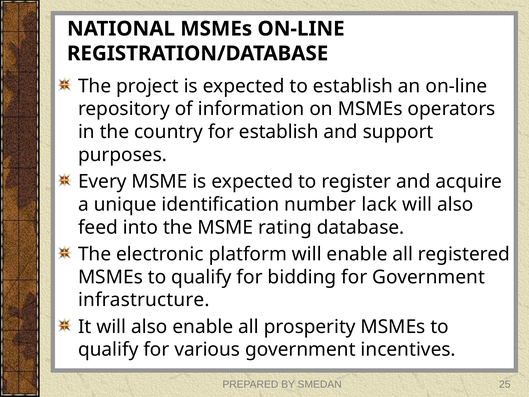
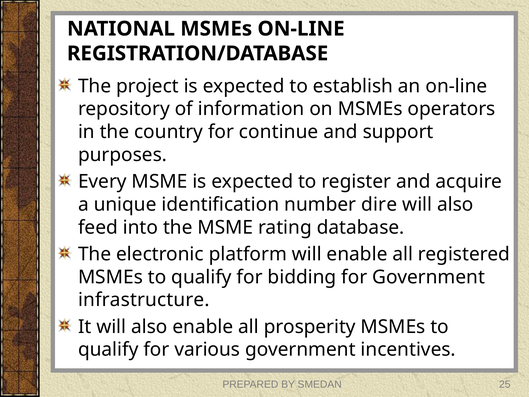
for establish: establish -> continue
lack: lack -> dire
